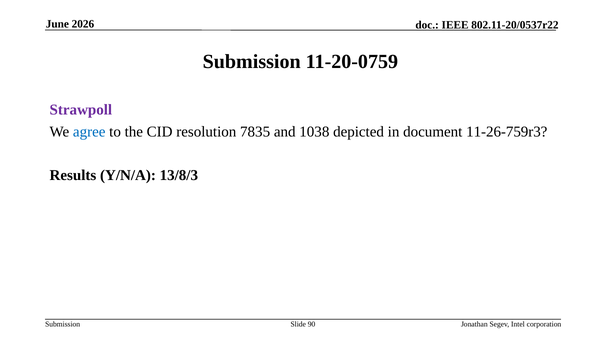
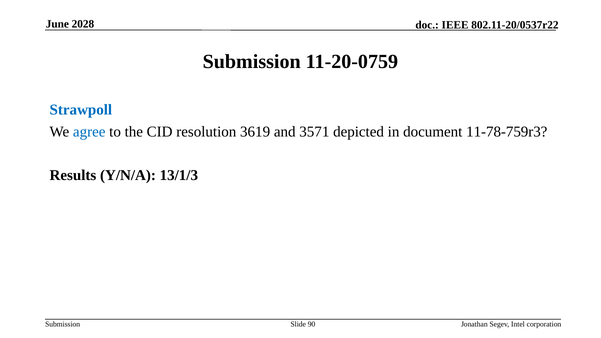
2026: 2026 -> 2028
Strawpoll colour: purple -> blue
7835: 7835 -> 3619
1038: 1038 -> 3571
11-26-759r3: 11-26-759r3 -> 11-78-759r3
13/8/3: 13/8/3 -> 13/1/3
